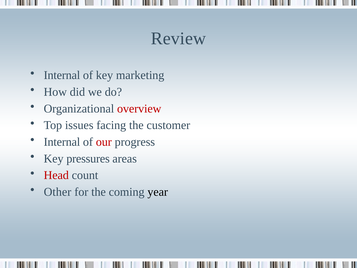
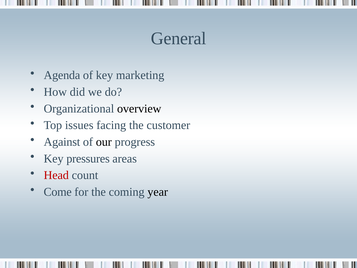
Review: Review -> General
Internal at (62, 75): Internal -> Agenda
overview colour: red -> black
Internal at (62, 142): Internal -> Against
our colour: red -> black
Other: Other -> Come
